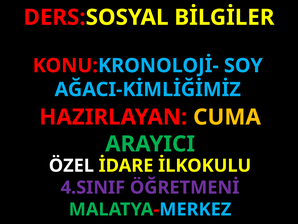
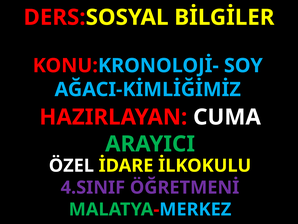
CUMA colour: yellow -> white
